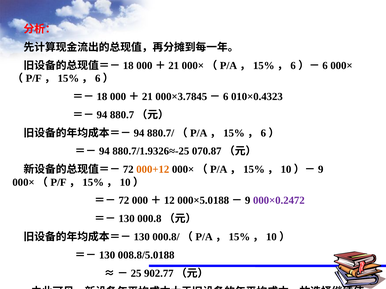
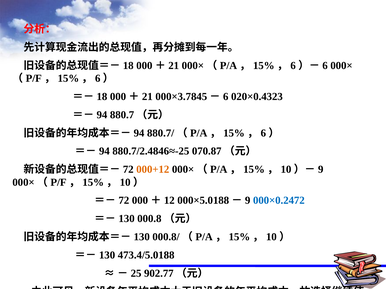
010×0.4323: 010×0.4323 -> 020×0.4323
880.7/1.9326≈-25: 880.7/1.9326≈-25 -> 880.7/2.4846≈-25
000×0.2472 colour: purple -> blue
008.8/5.0188: 008.8/5.0188 -> 473.4/5.0188
